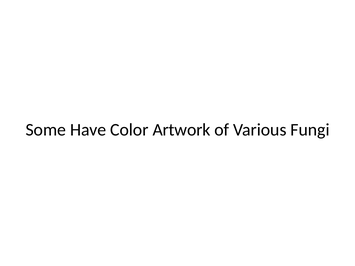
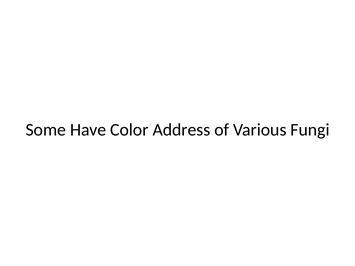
Artwork: Artwork -> Address
